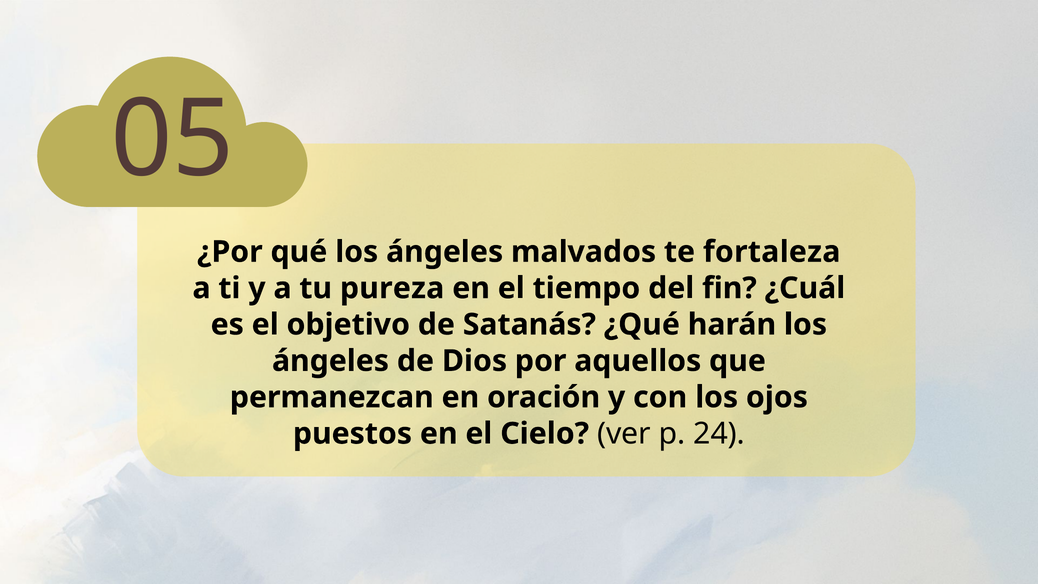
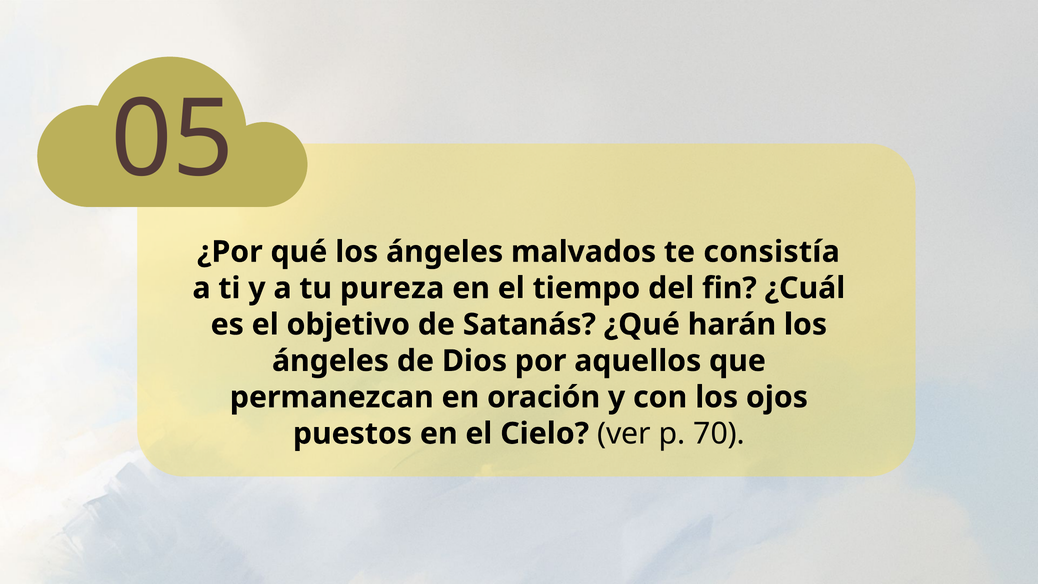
fortaleza: fortaleza -> consistía
24: 24 -> 70
